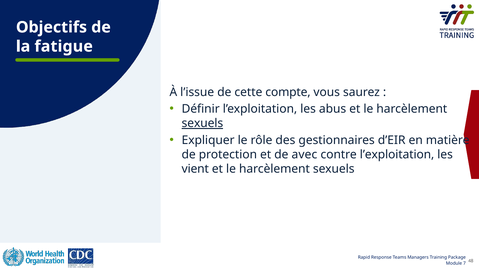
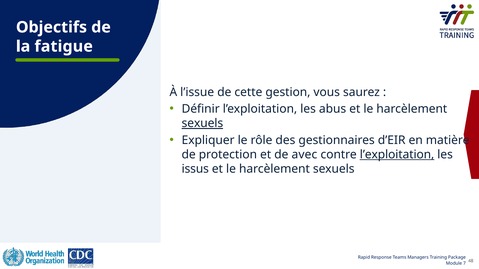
compte: compte -> gestion
l’exploitation at (397, 155) underline: none -> present
vient: vient -> issus
